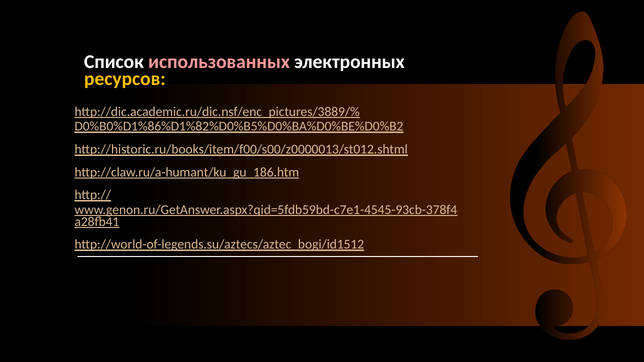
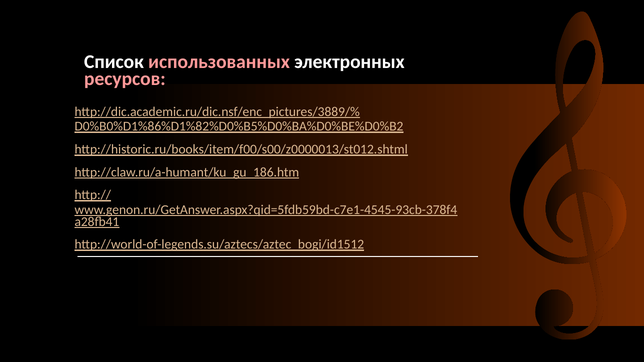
ресурсов colour: yellow -> pink
